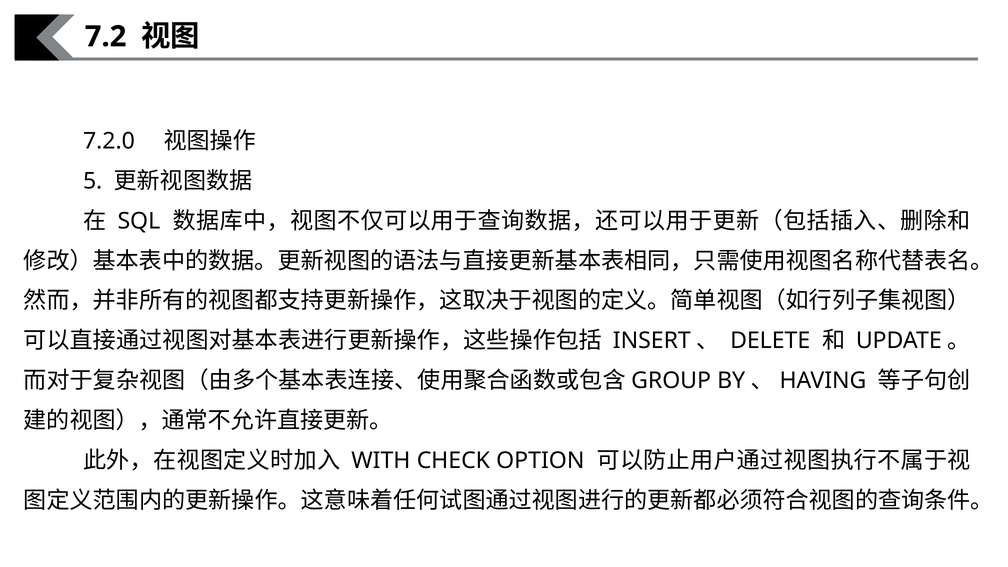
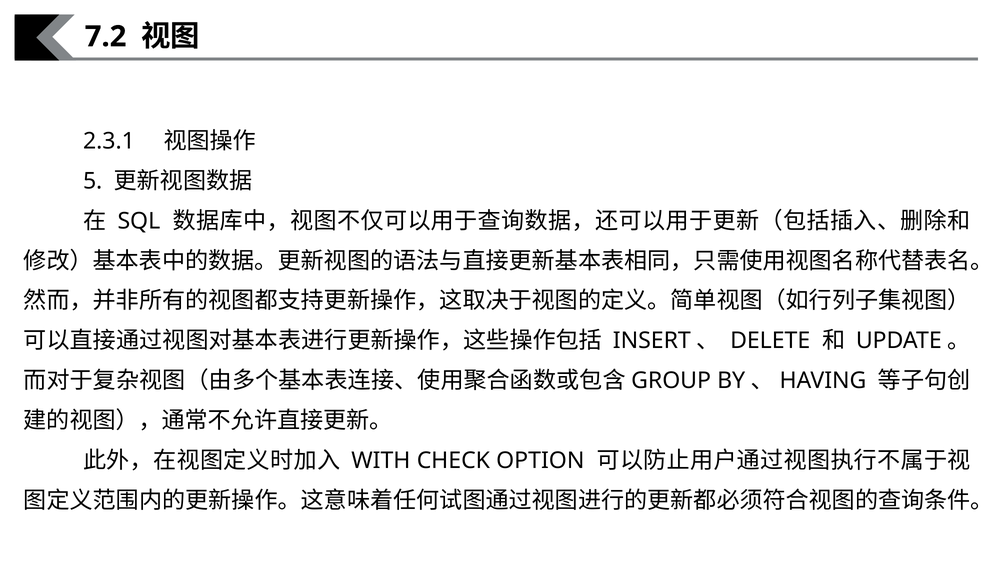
7.2.0: 7.2.0 -> 2.3.1
